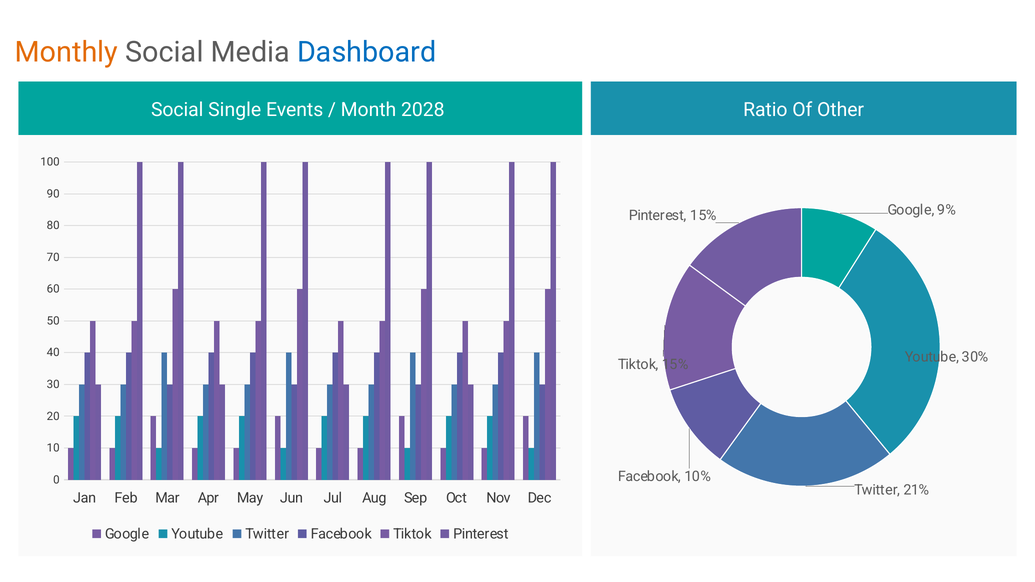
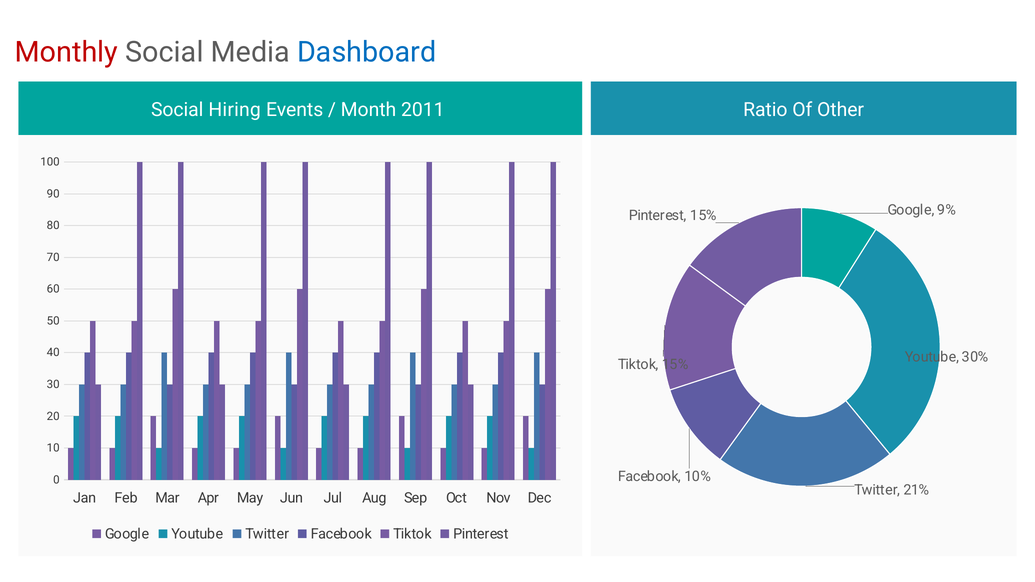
Monthly colour: orange -> red
Single: Single -> Hiring
2028: 2028 -> 2011
